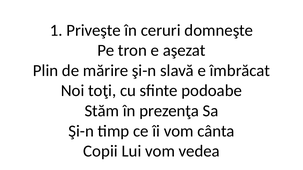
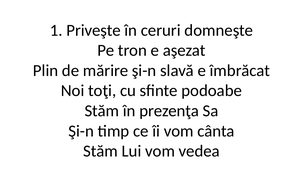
Copii at (100, 152): Copii -> Stăm
